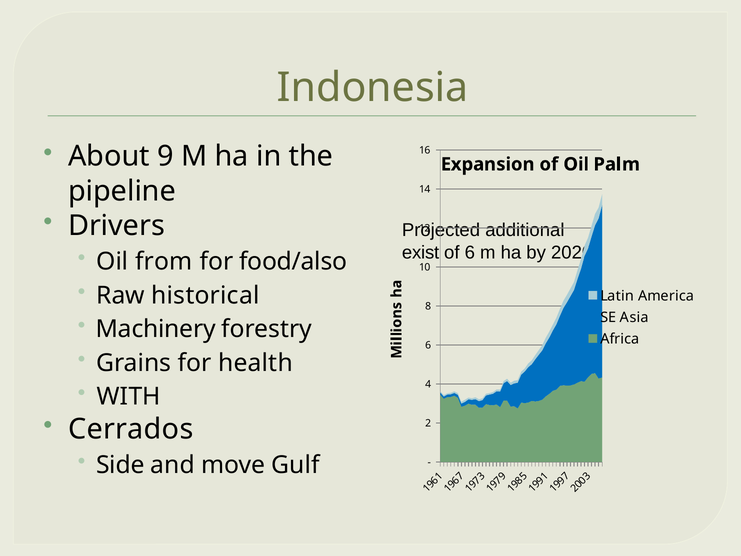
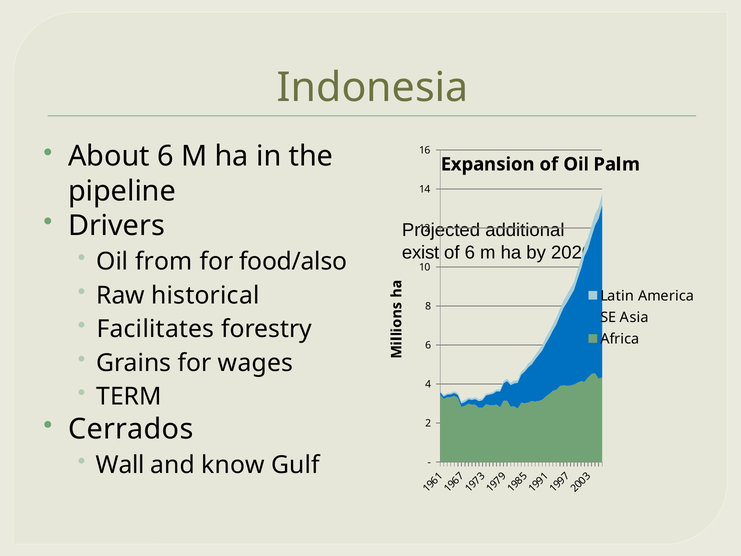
About 9: 9 -> 6
Machinery: Machinery -> Facilitates
health: health -> wages
WITH: WITH -> TERM
Side: Side -> Wall
move: move -> know
